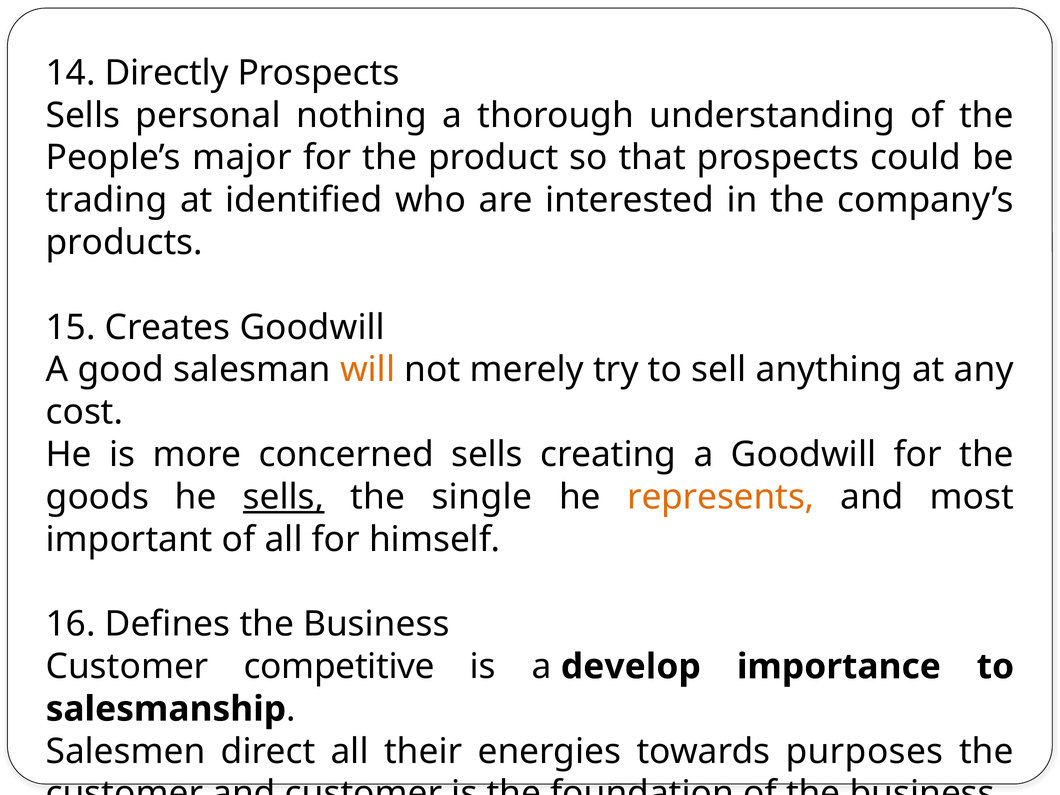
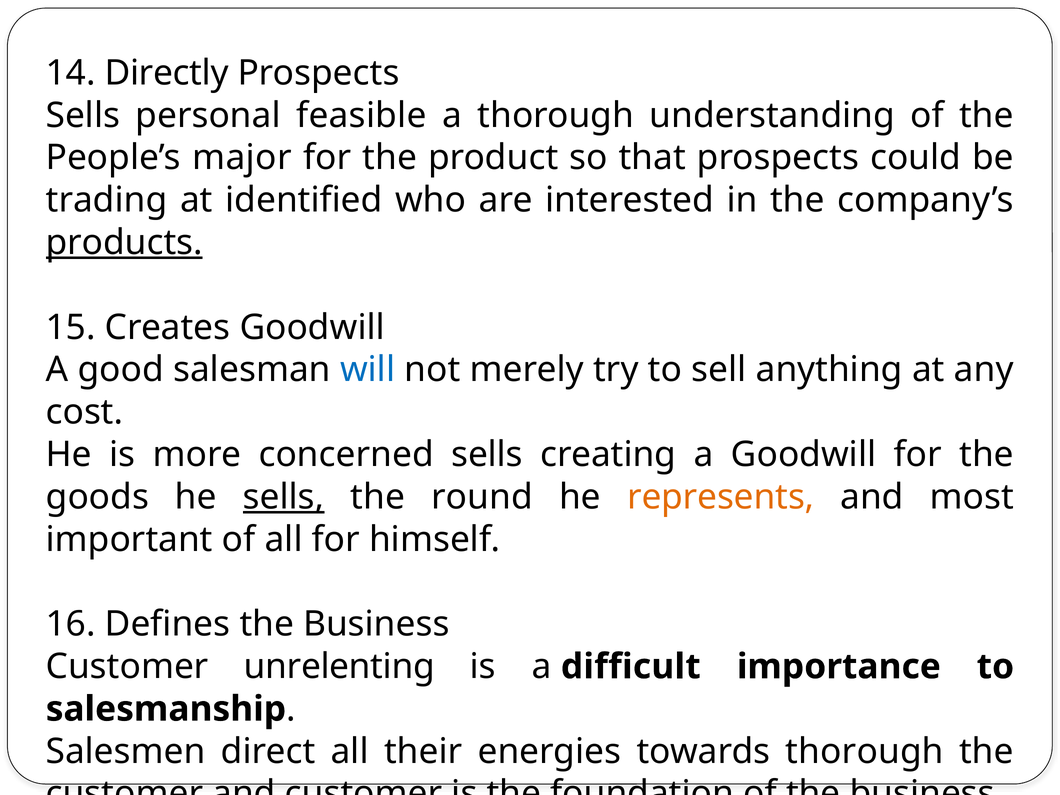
nothing: nothing -> feasible
products underline: none -> present
will colour: orange -> blue
single: single -> round
competitive: competitive -> unrelenting
develop: develop -> difficult
towards purposes: purposes -> thorough
